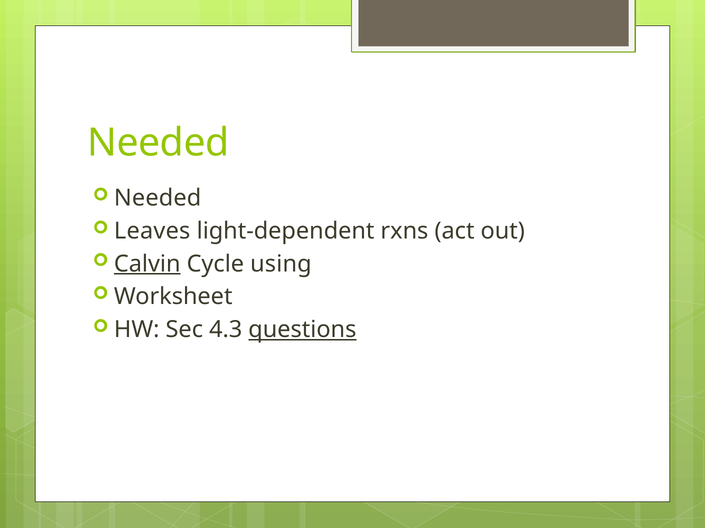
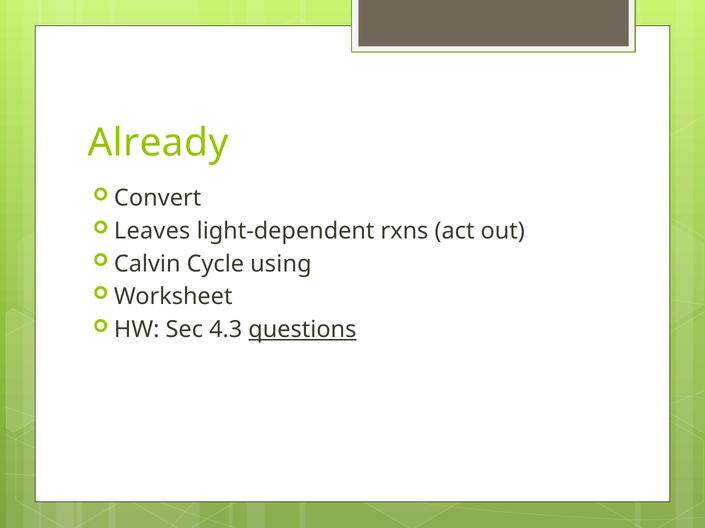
Needed at (158, 143): Needed -> Already
Needed at (158, 198): Needed -> Convert
Calvin underline: present -> none
